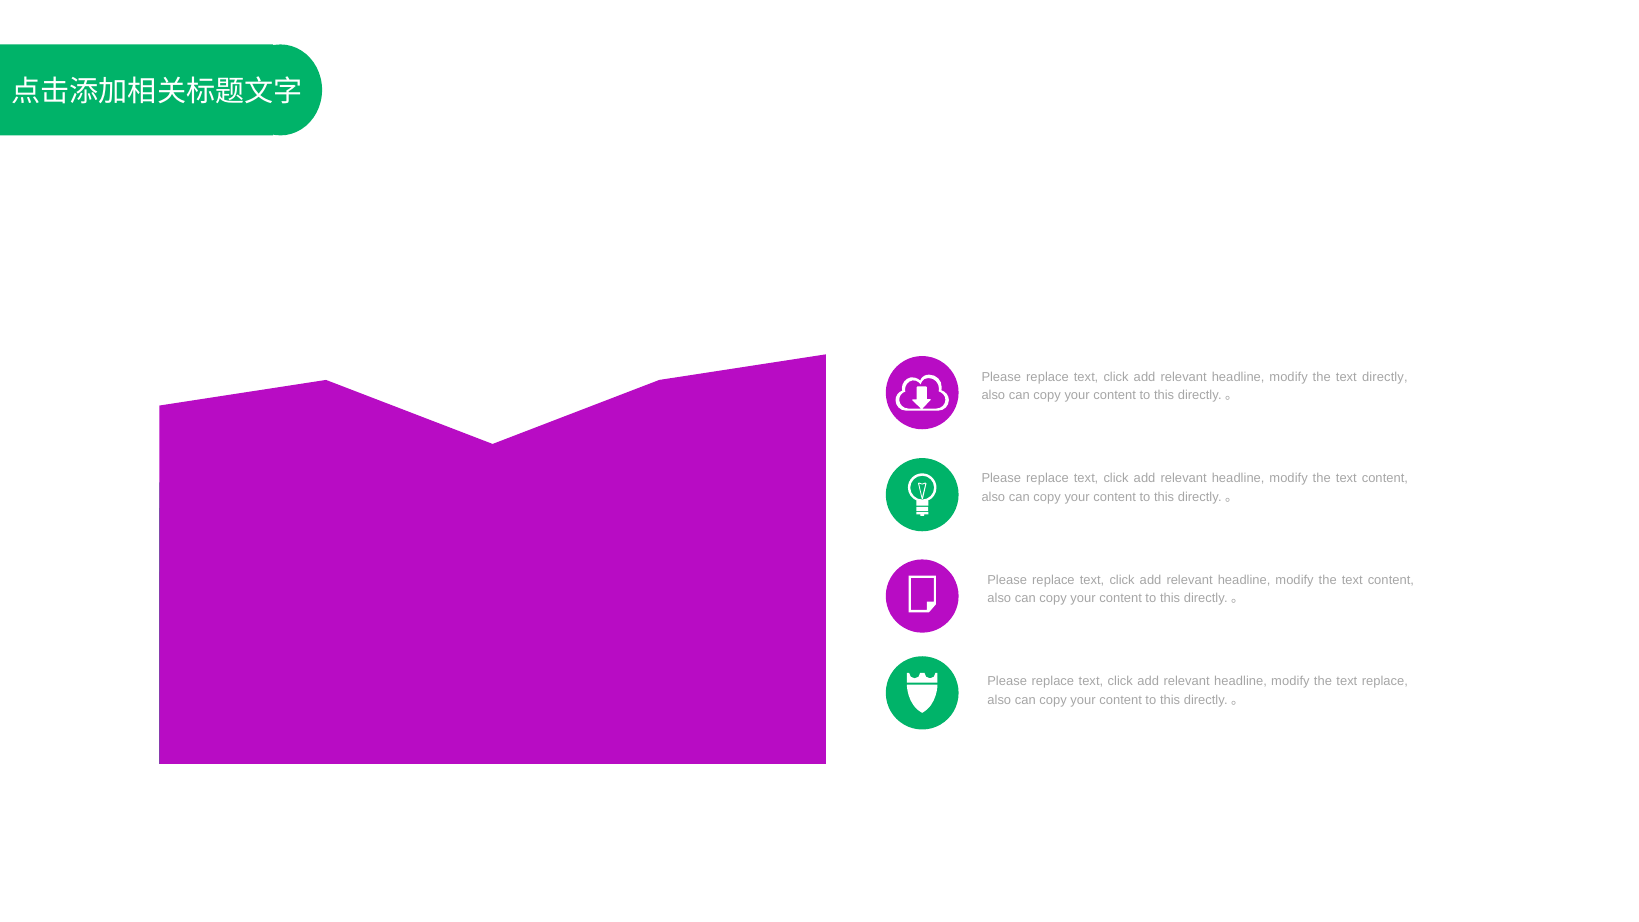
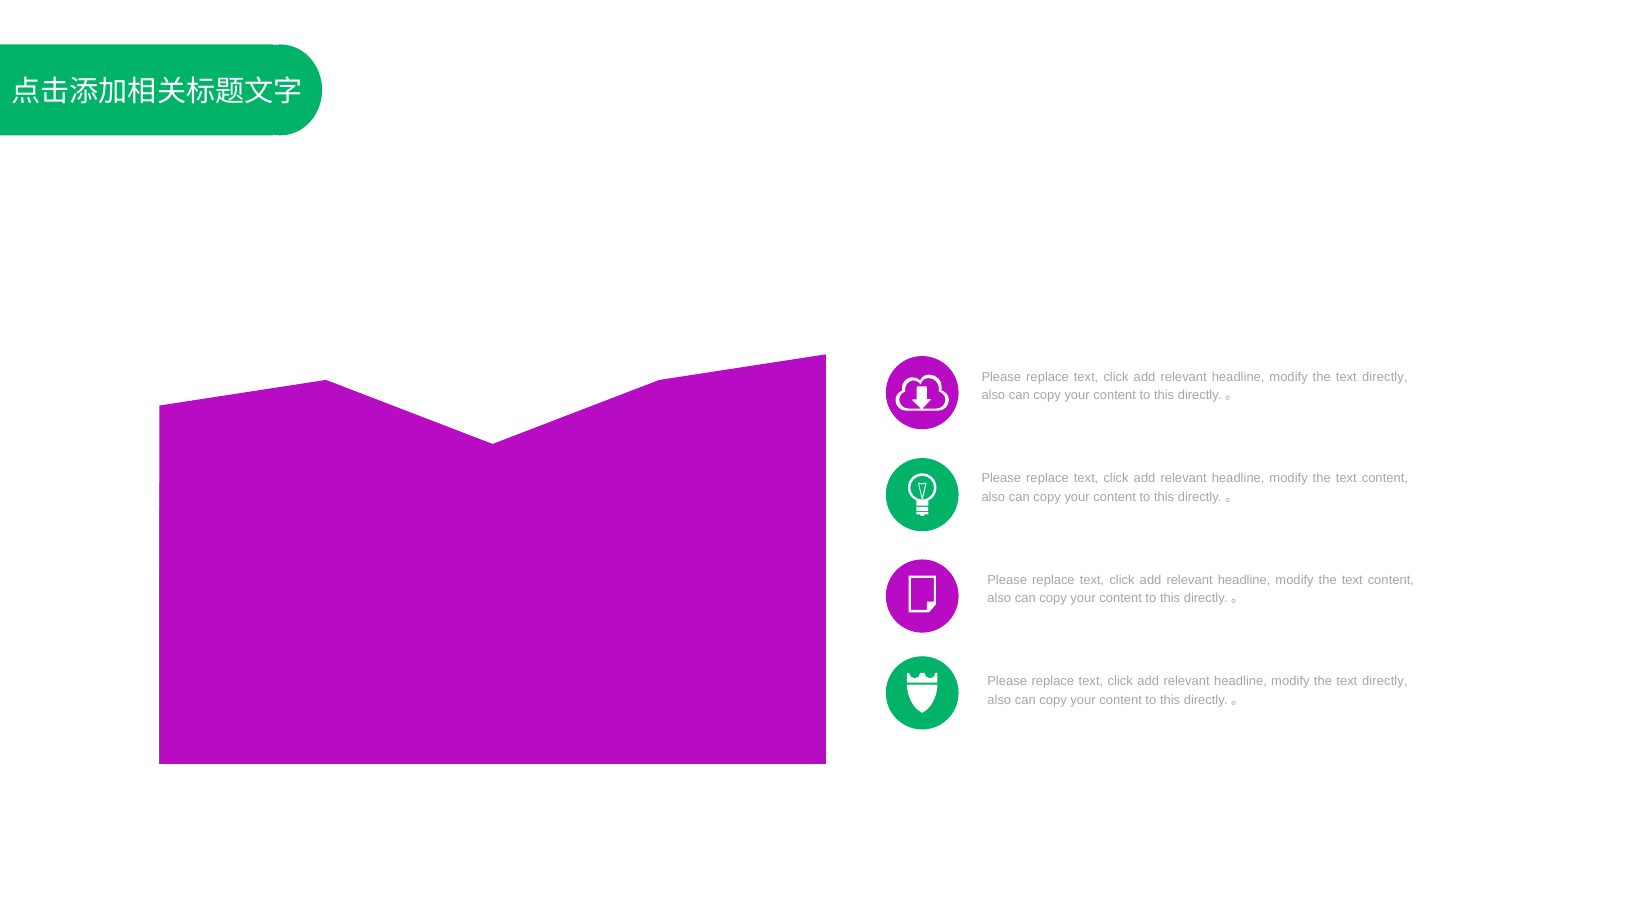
replace at (1385, 681): replace -> directly
